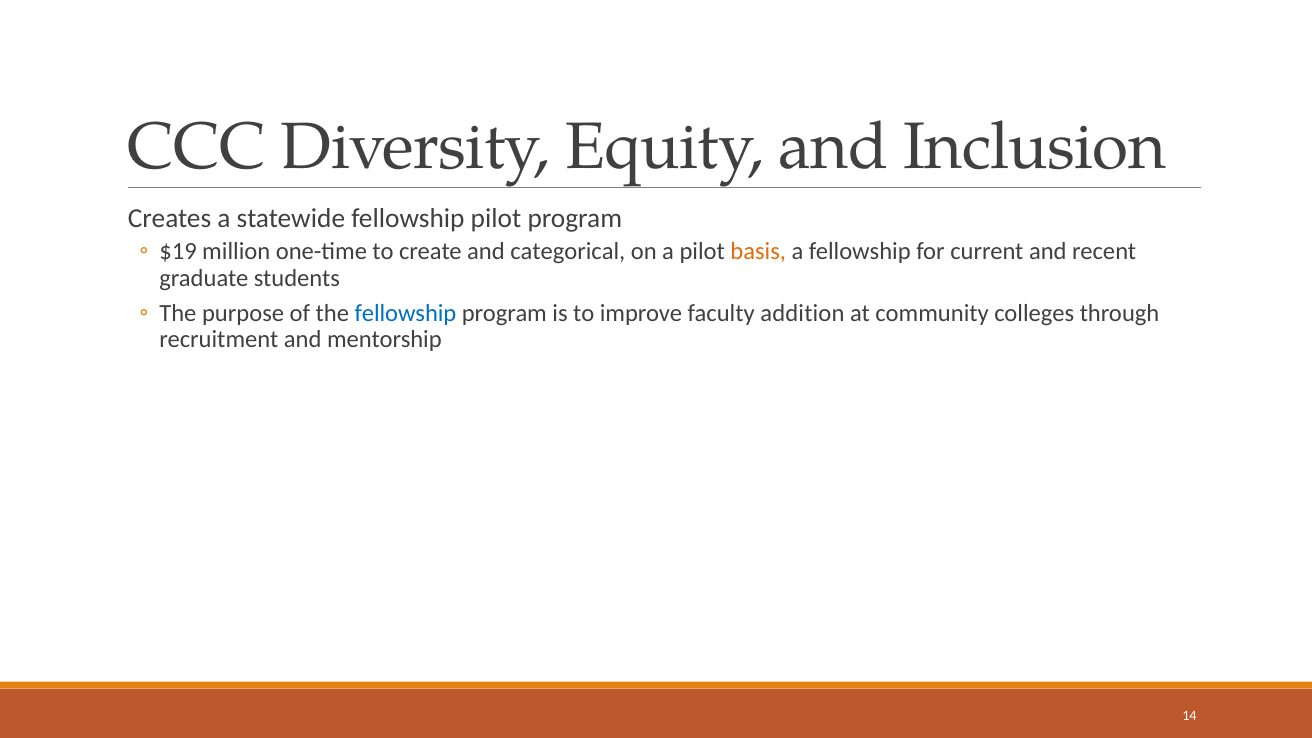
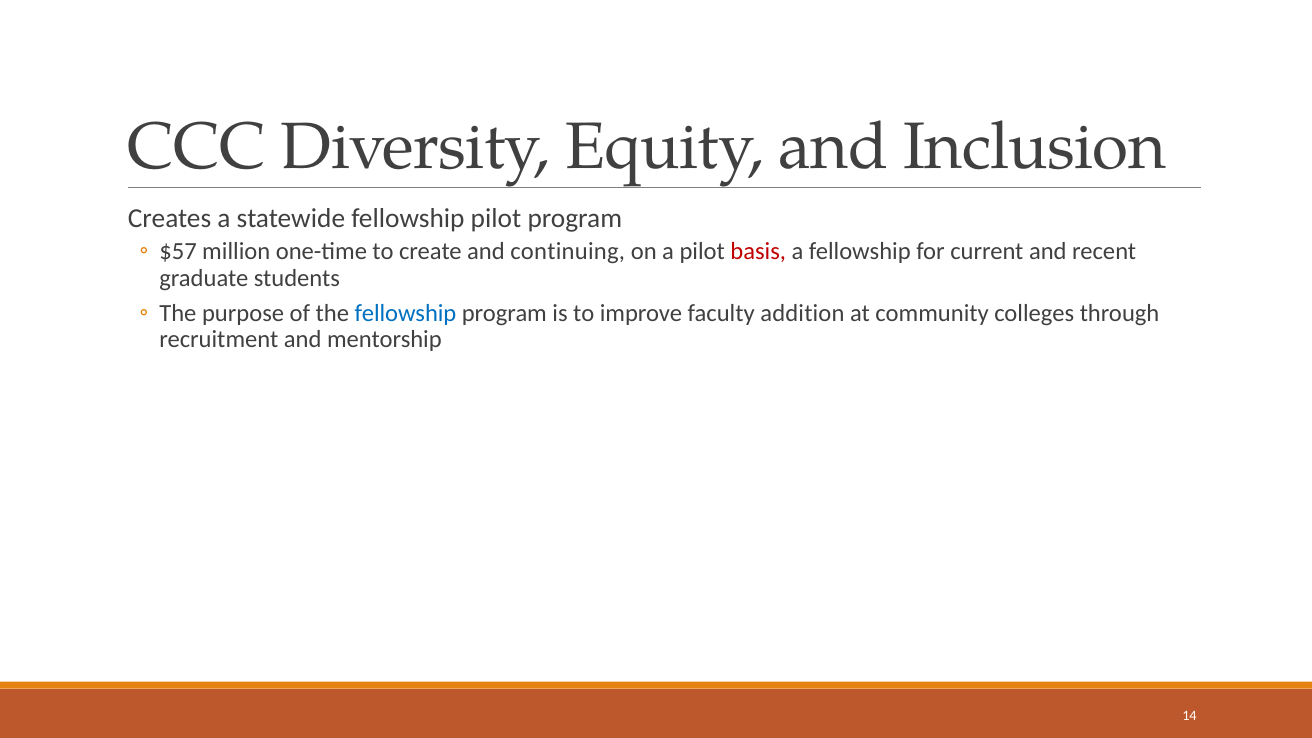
$19: $19 -> $57
categorical: categorical -> continuing
basis colour: orange -> red
